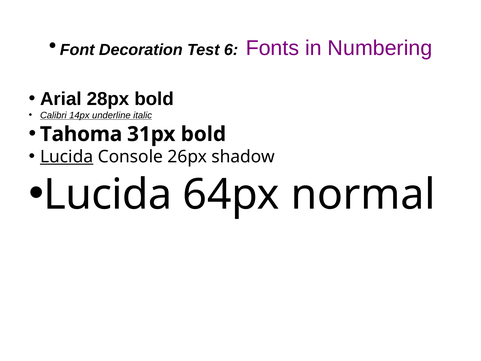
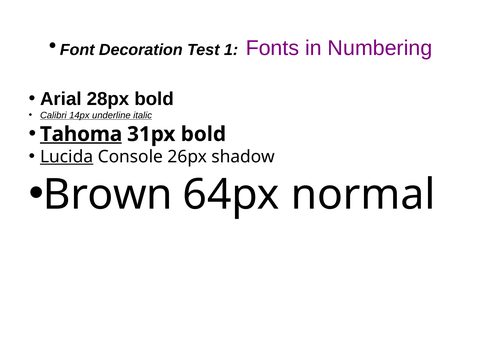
6: 6 -> 1
Tahoma underline: none -> present
Lucida at (108, 195): Lucida -> Brown
